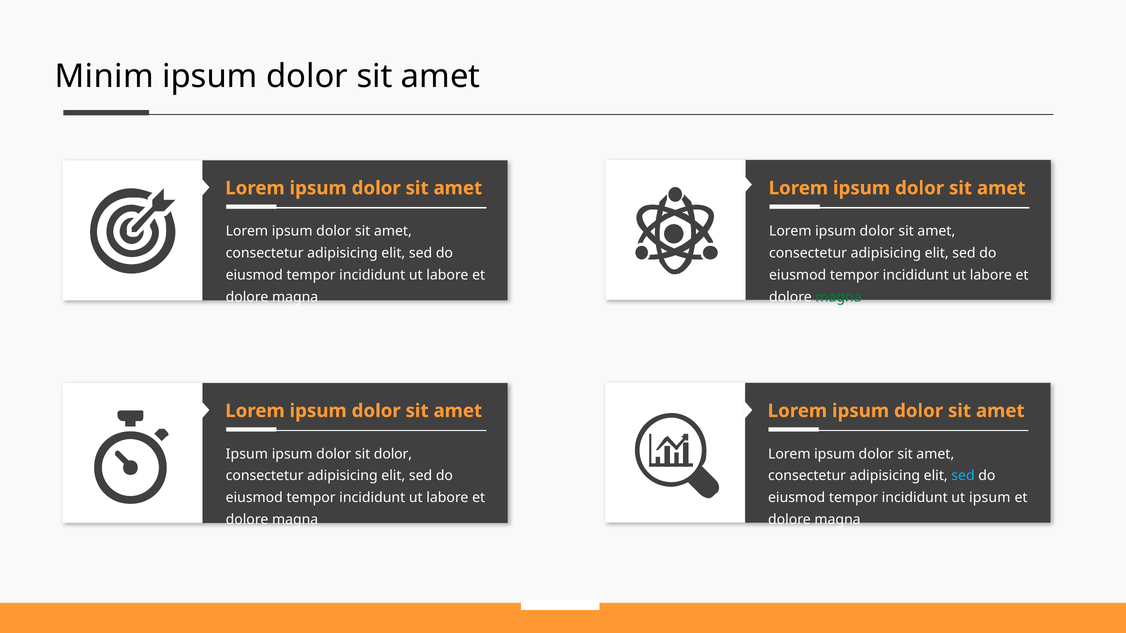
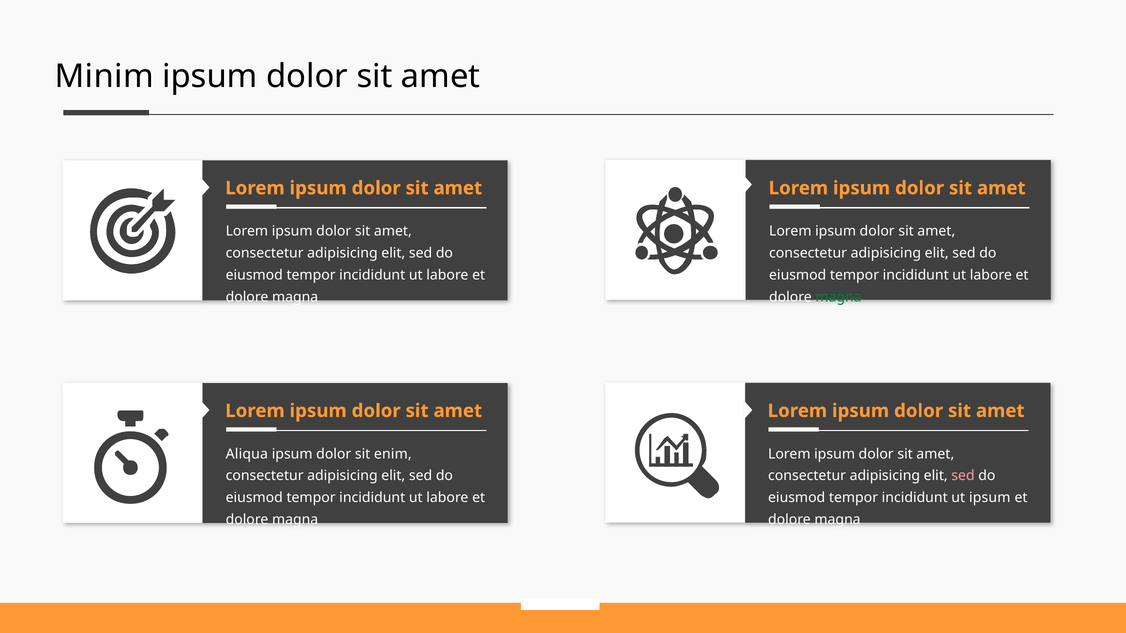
Ipsum at (247, 454): Ipsum -> Aliqua
sit dolor: dolor -> enim
sed at (963, 476) colour: light blue -> pink
